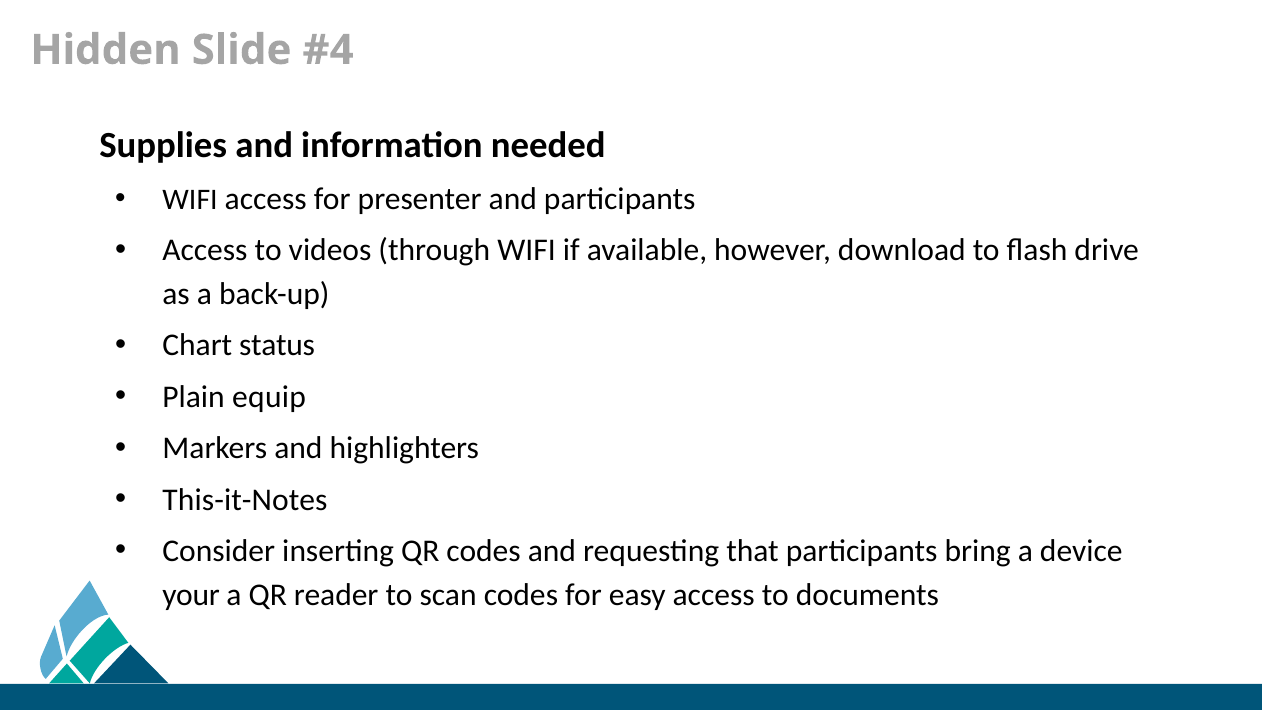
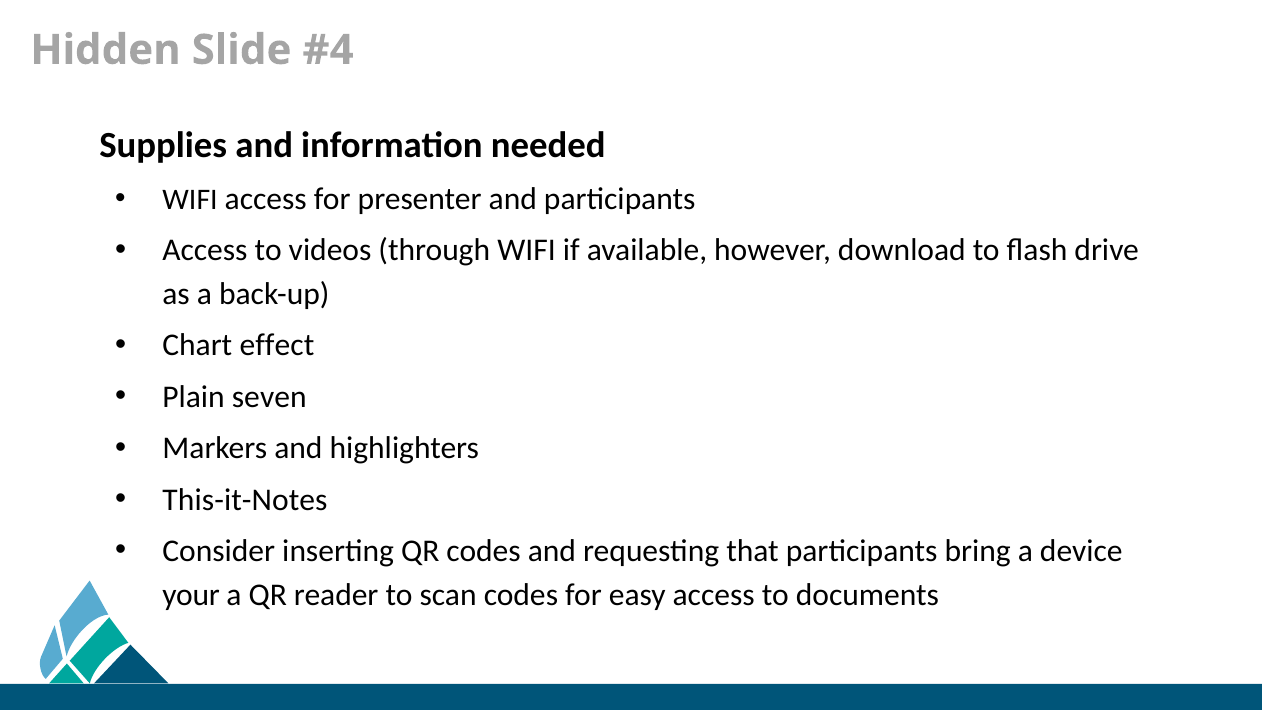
status: status -> effect
equip: equip -> seven
